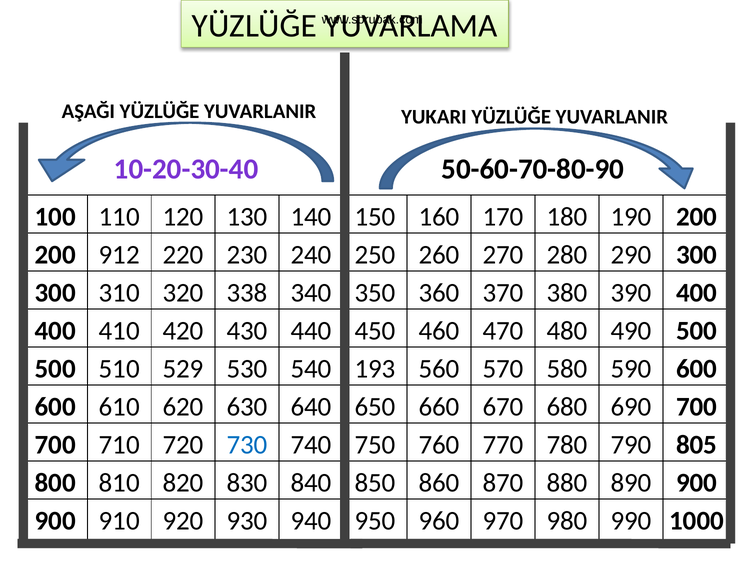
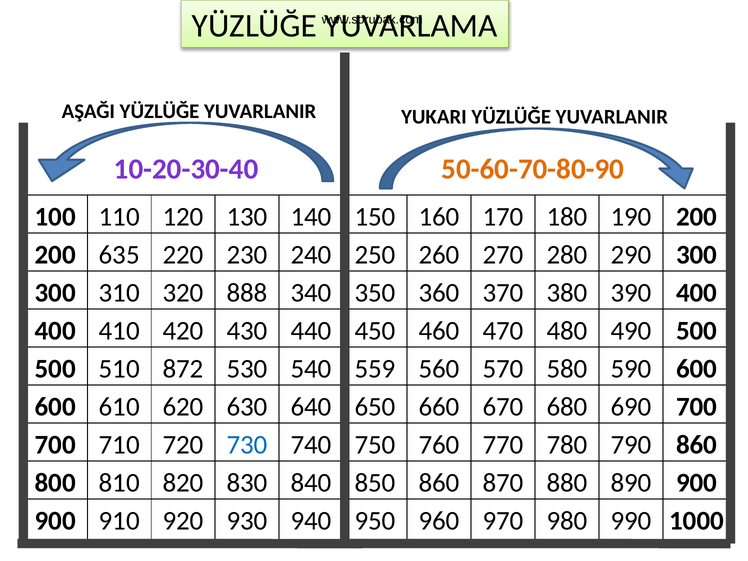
50-60-70-80-90 colour: black -> orange
912: 912 -> 635
338: 338 -> 888
529: 529 -> 872
193: 193 -> 559
790 805: 805 -> 860
